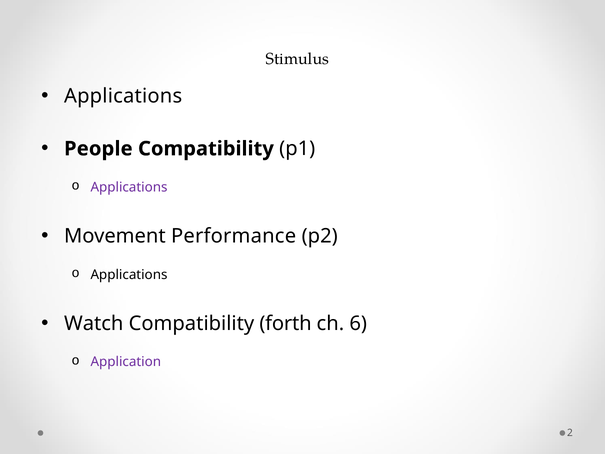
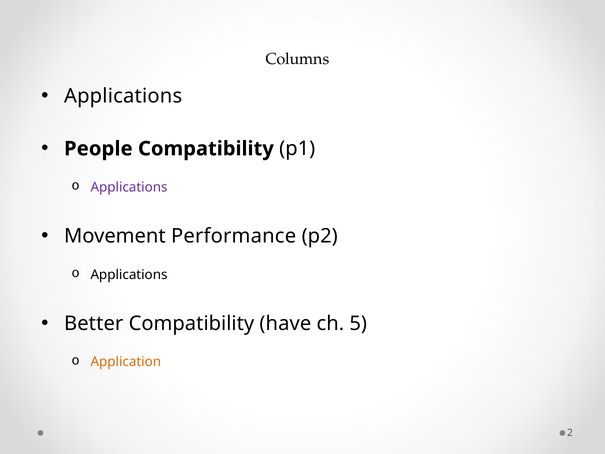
Stimulus: Stimulus -> Columns
Watch: Watch -> Better
forth: forth -> have
6: 6 -> 5
Application colour: purple -> orange
